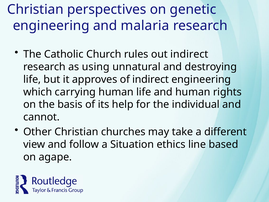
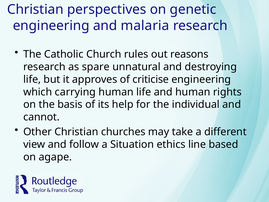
out indirect: indirect -> reasons
using: using -> spare
of indirect: indirect -> criticise
